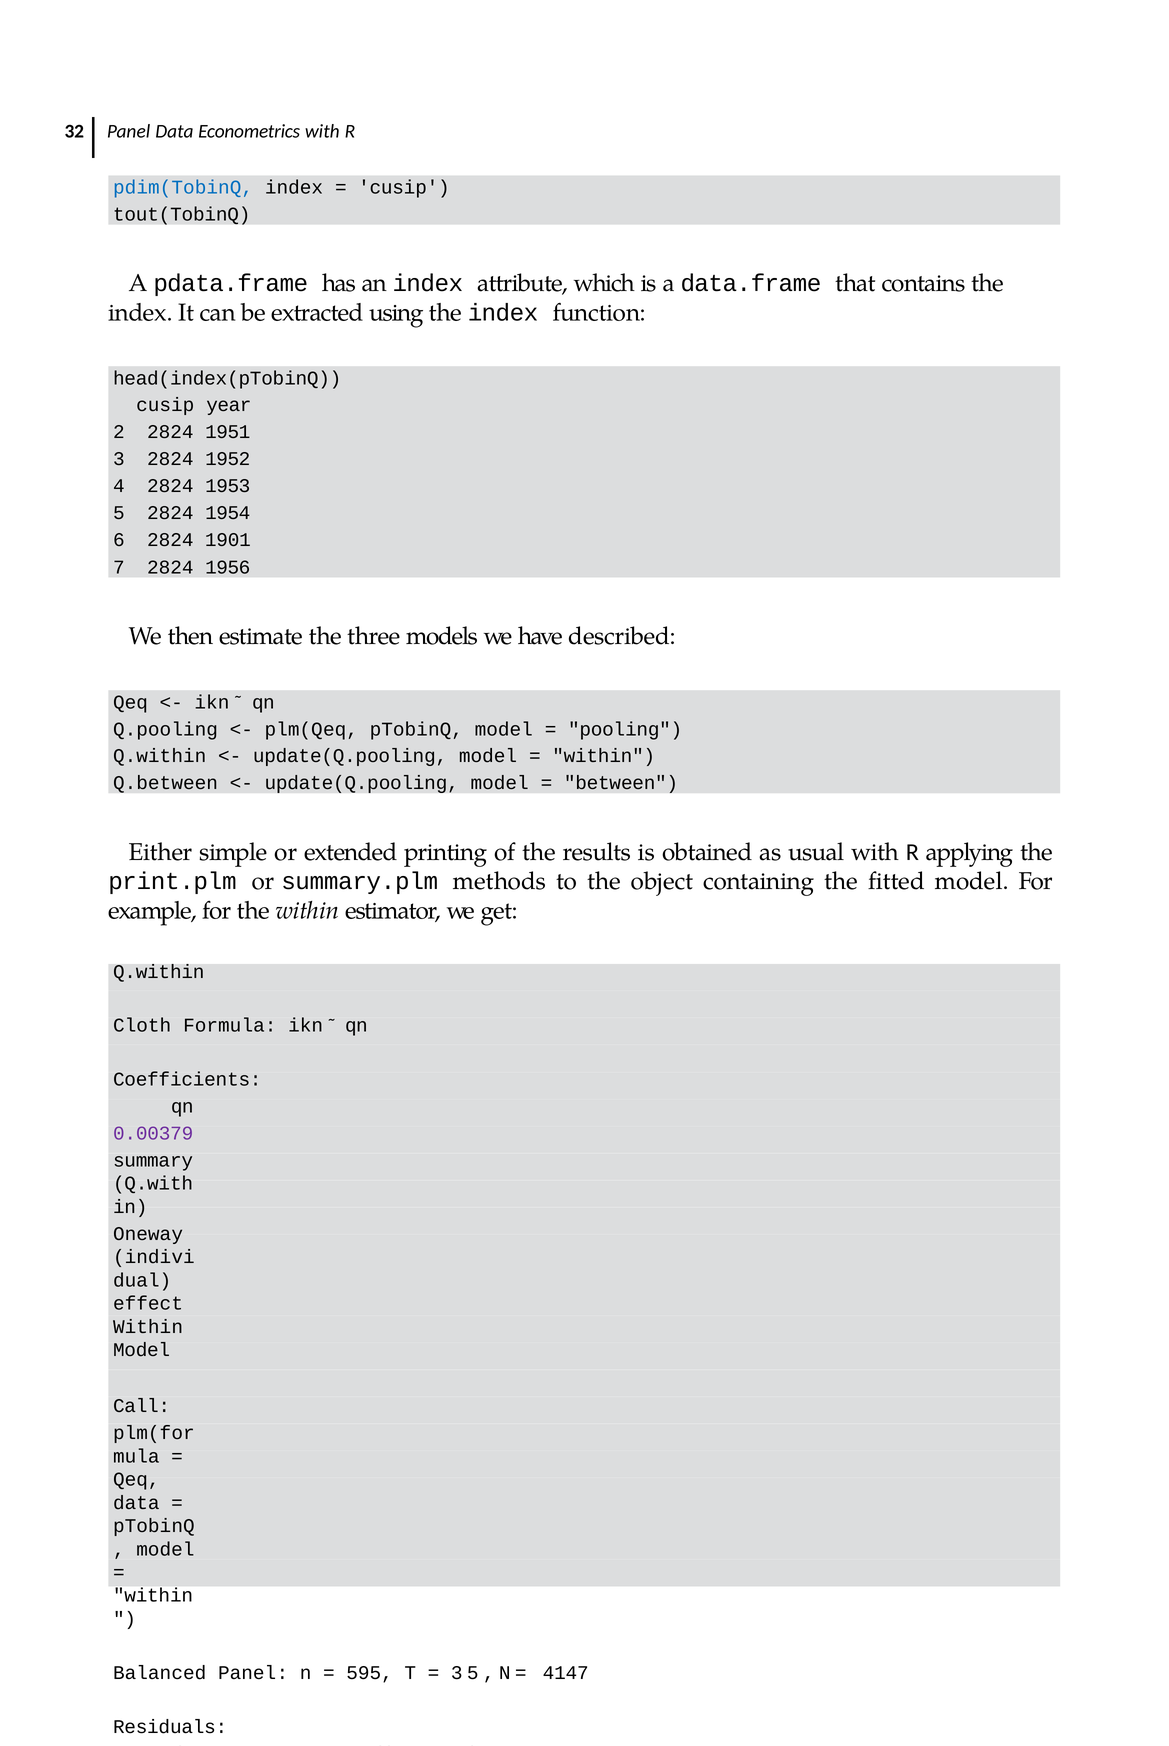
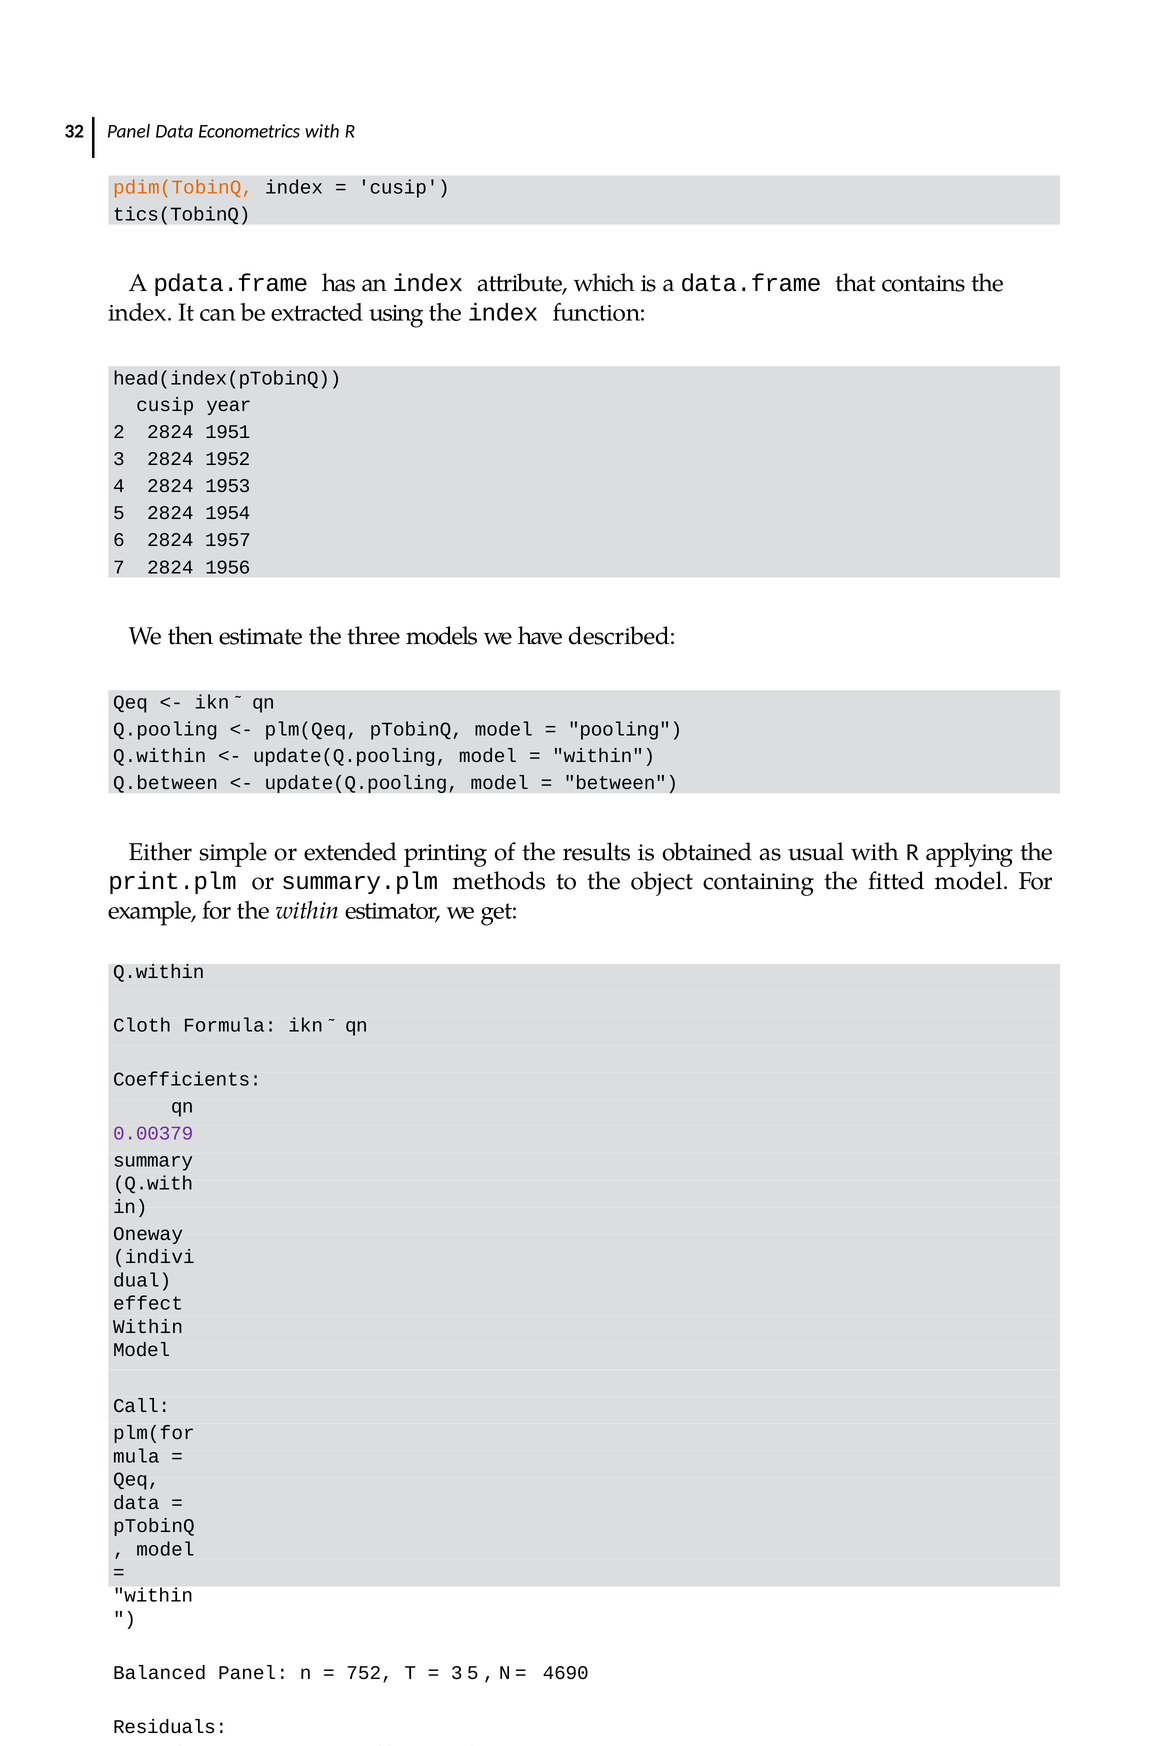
pdim(TobinQ colour: blue -> orange
tout(TobinQ: tout(TobinQ -> tics(TobinQ
1901: 1901 -> 1957
595: 595 -> 752
4147: 4147 -> 4690
